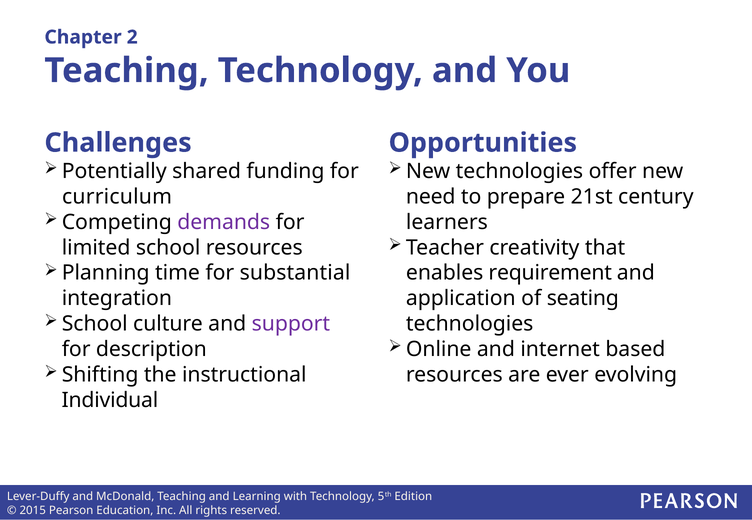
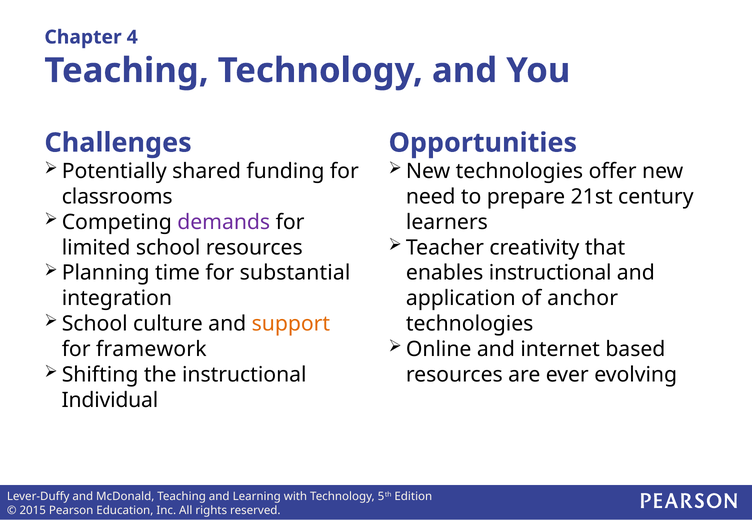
2: 2 -> 4
curriculum: curriculum -> classrooms
enables requirement: requirement -> instructional
seating: seating -> anchor
support colour: purple -> orange
description: description -> framework
